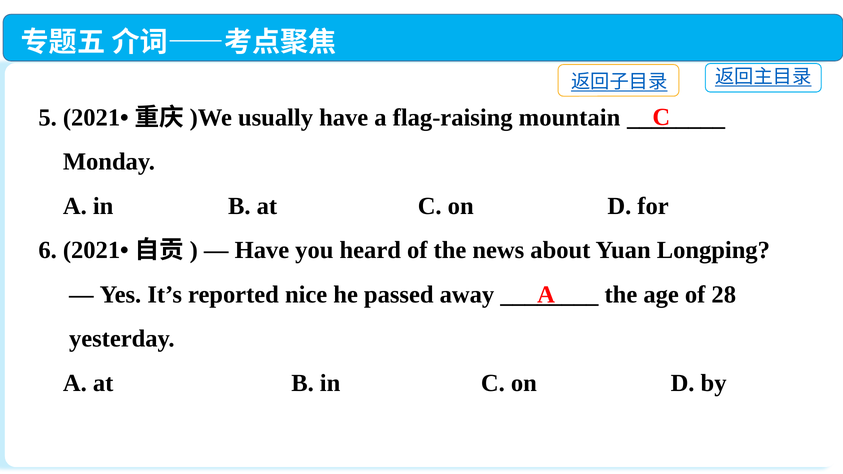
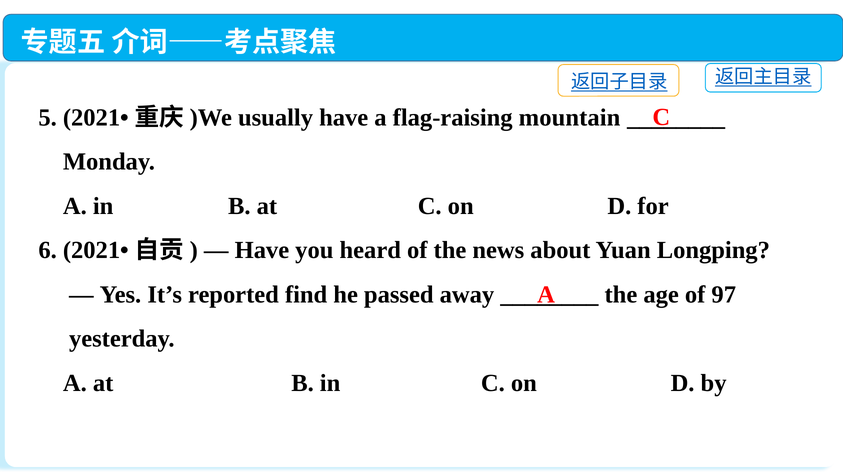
nice: nice -> find
28: 28 -> 97
